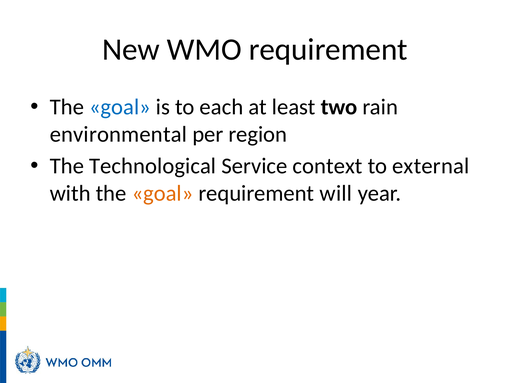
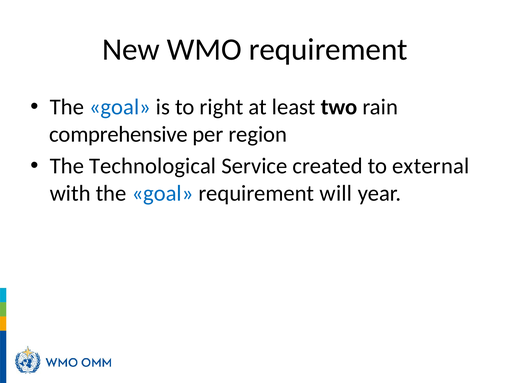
each: each -> right
environmental: environmental -> comprehensive
context: context -> created
goal at (163, 193) colour: orange -> blue
